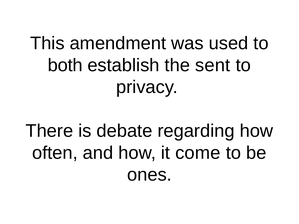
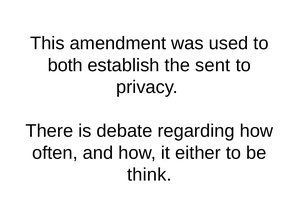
come: come -> either
ones: ones -> think
